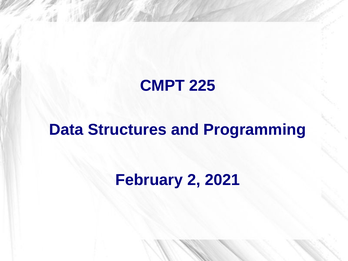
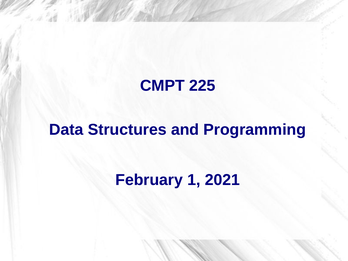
2: 2 -> 1
